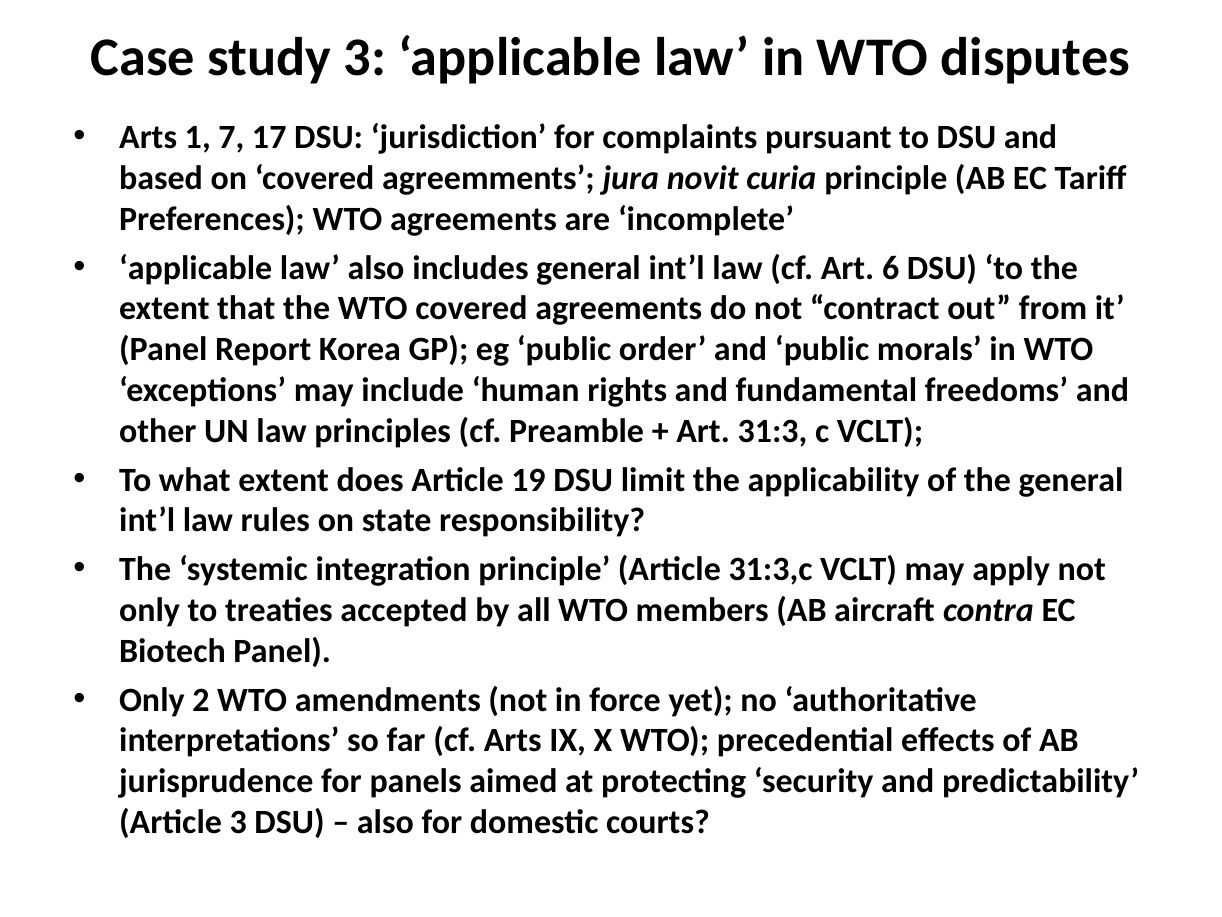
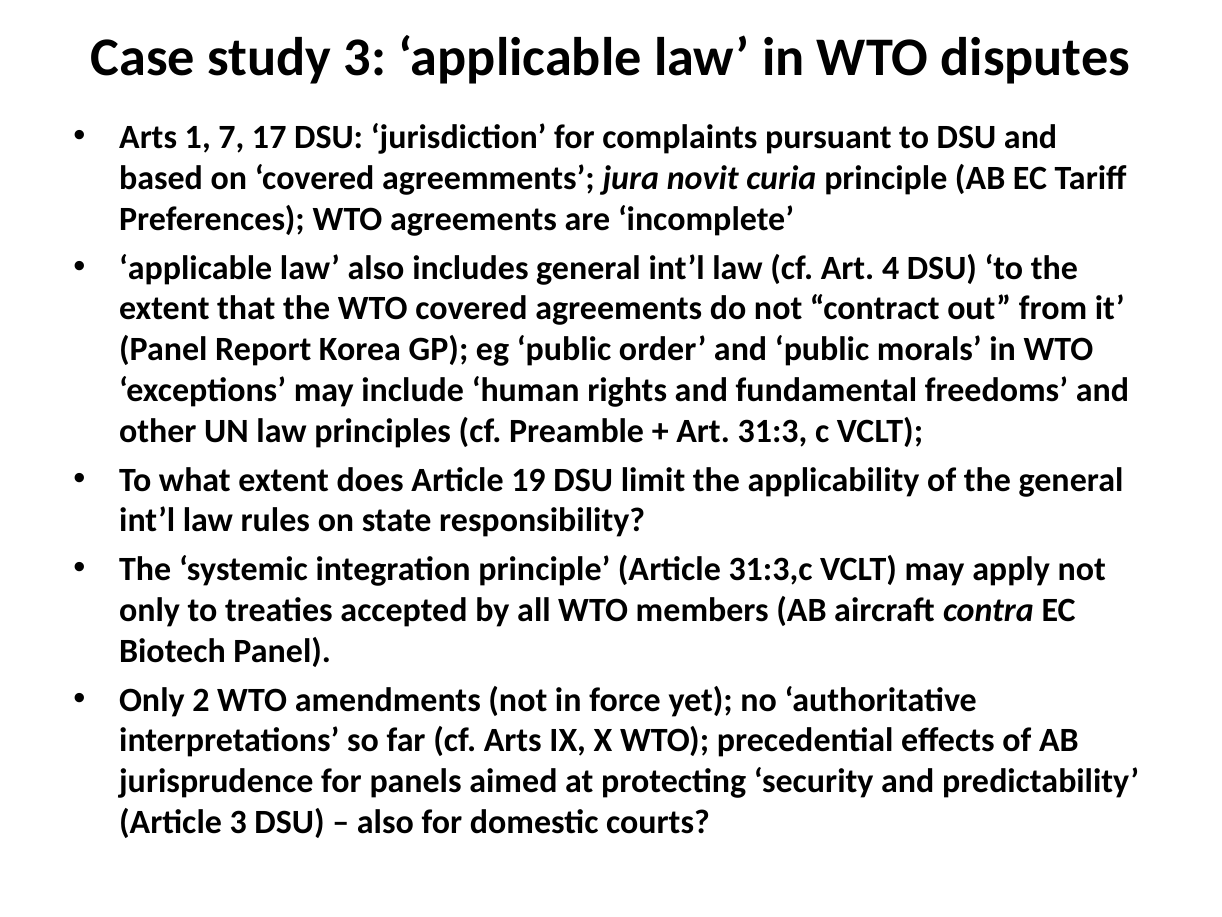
6: 6 -> 4
